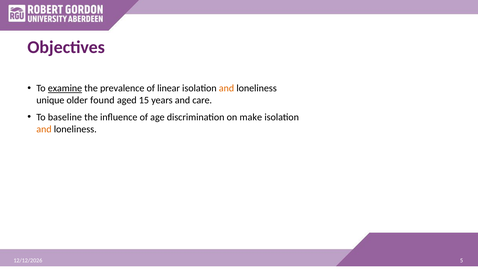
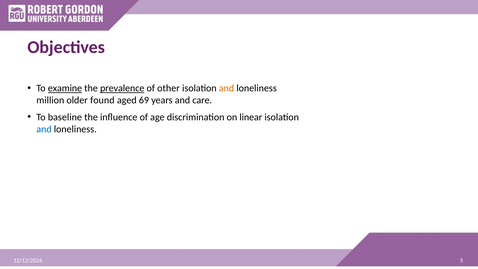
prevalence underline: none -> present
linear: linear -> other
unique: unique -> million
15: 15 -> 69
make: make -> linear
and at (44, 129) colour: orange -> blue
